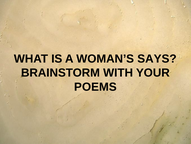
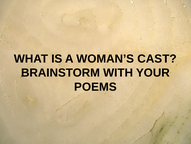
SAYS: SAYS -> CAST
